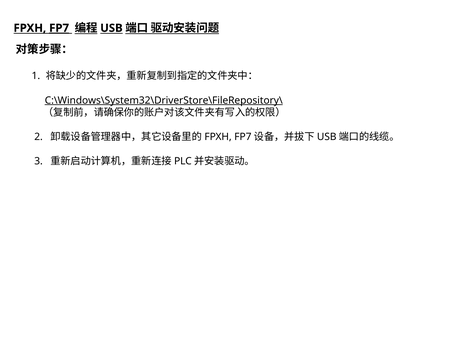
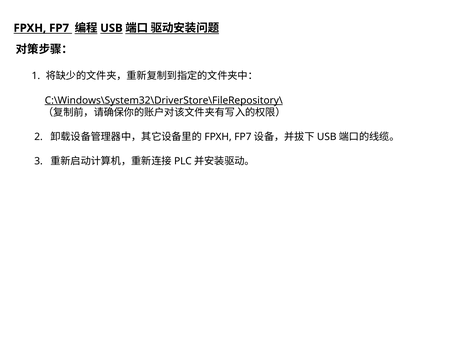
FP7 underline: present -> none
